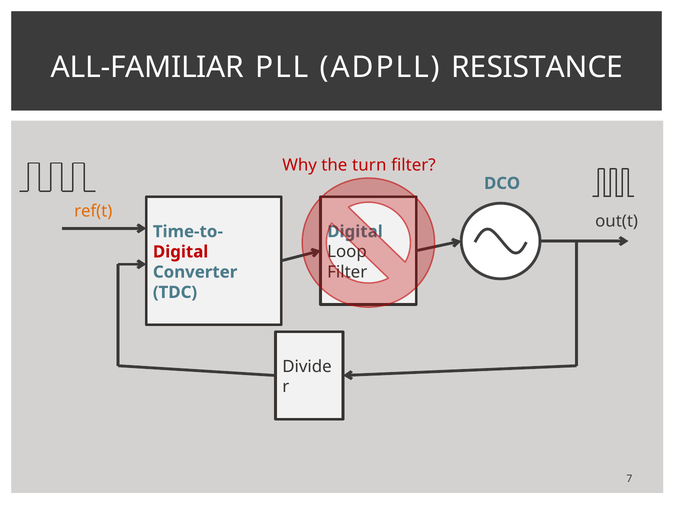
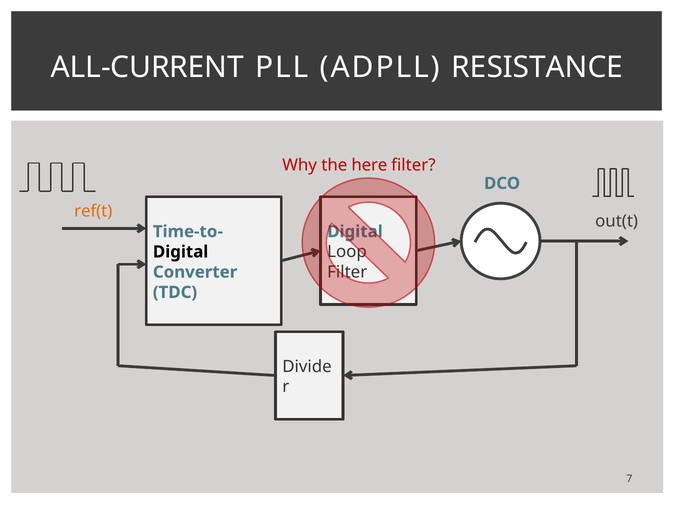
ALL-FAMILIAR: ALL-FAMILIAR -> ALL-CURRENT
turn: turn -> here
Digital at (181, 252) colour: red -> black
